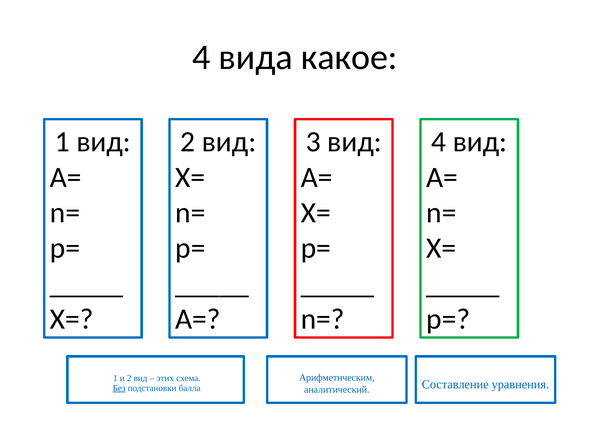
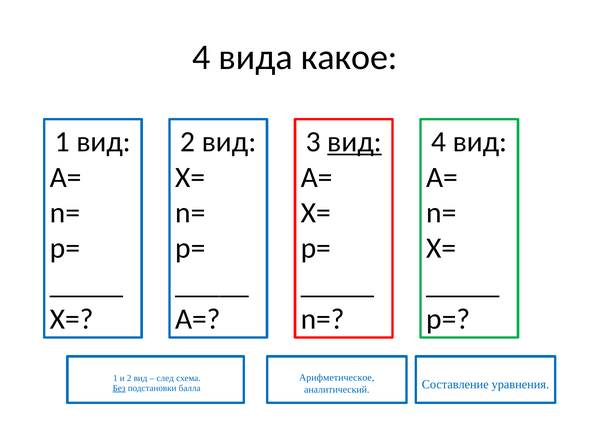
вид at (354, 142) underline: none -> present
Арифметическим: Арифметическим -> Арифметическое
этих: этих -> след
